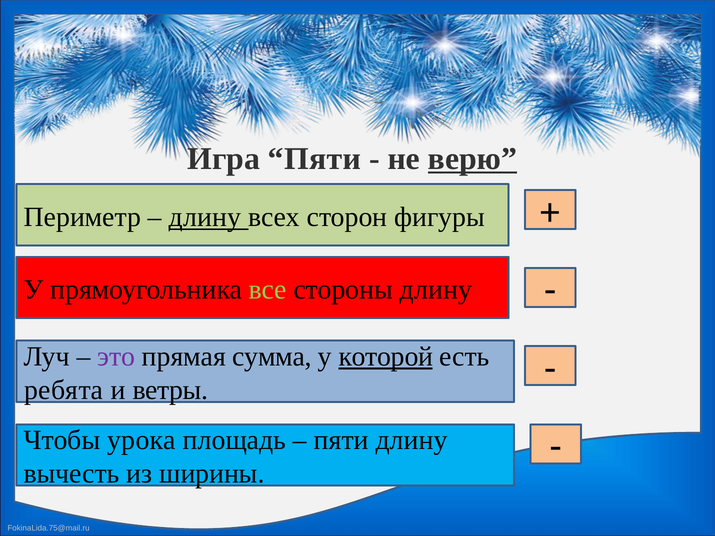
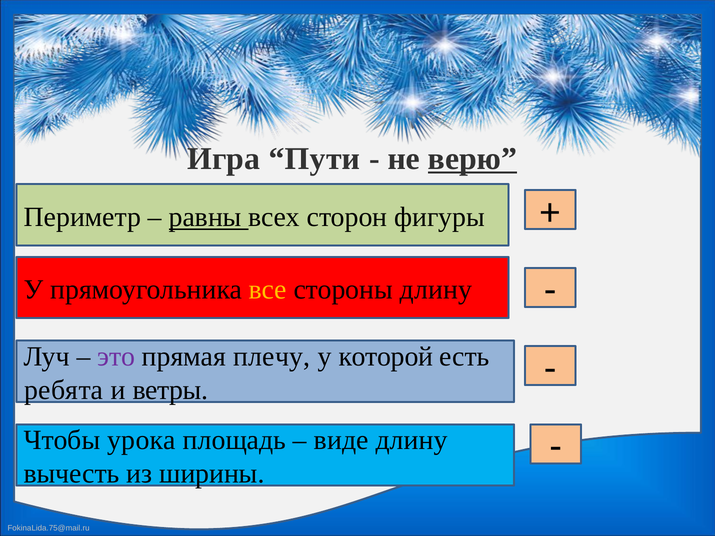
Игра Пяти: Пяти -> Пути
длину at (205, 217): длину -> равны
все colour: light green -> yellow
сумма: сумма -> плечу
которой underline: present -> none
пяти at (341, 440): пяти -> виде
